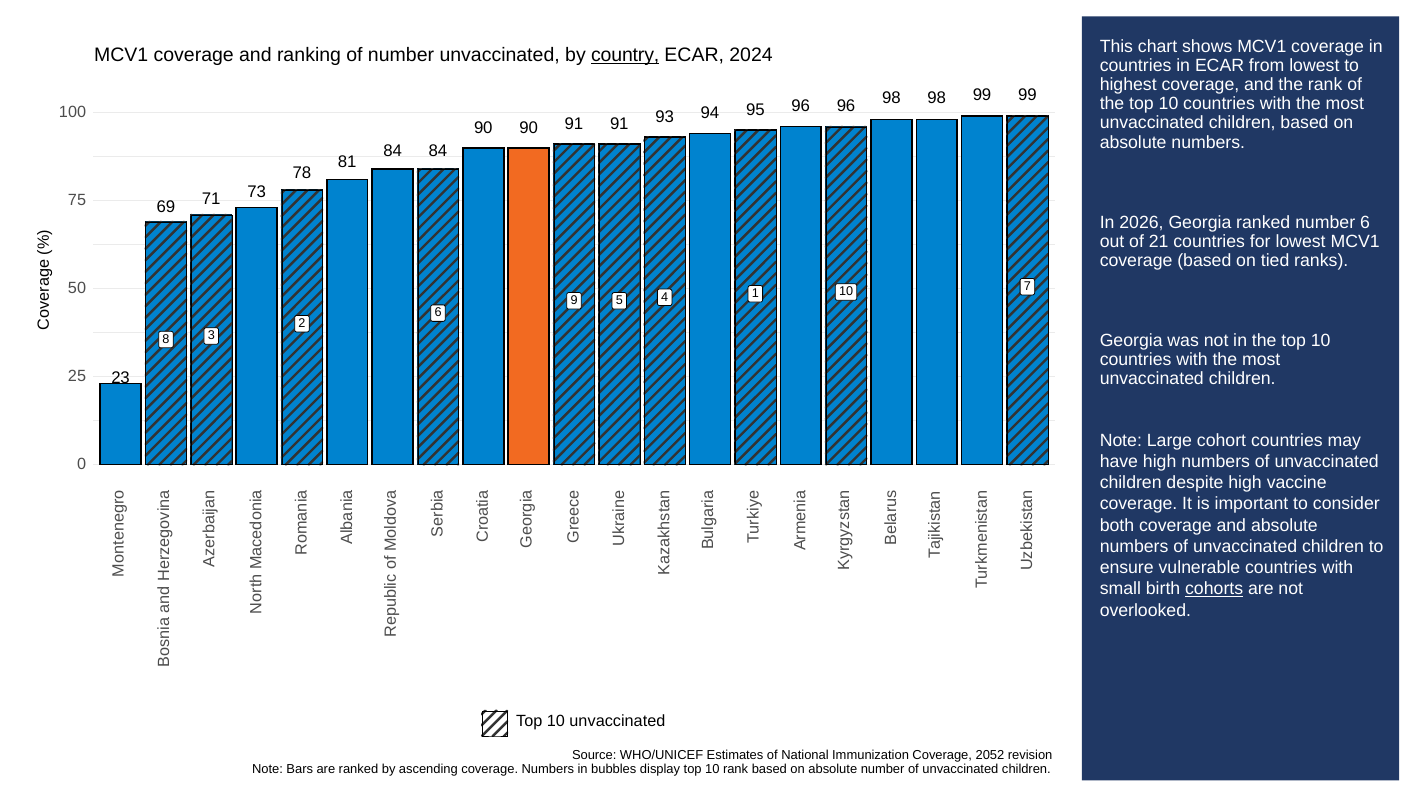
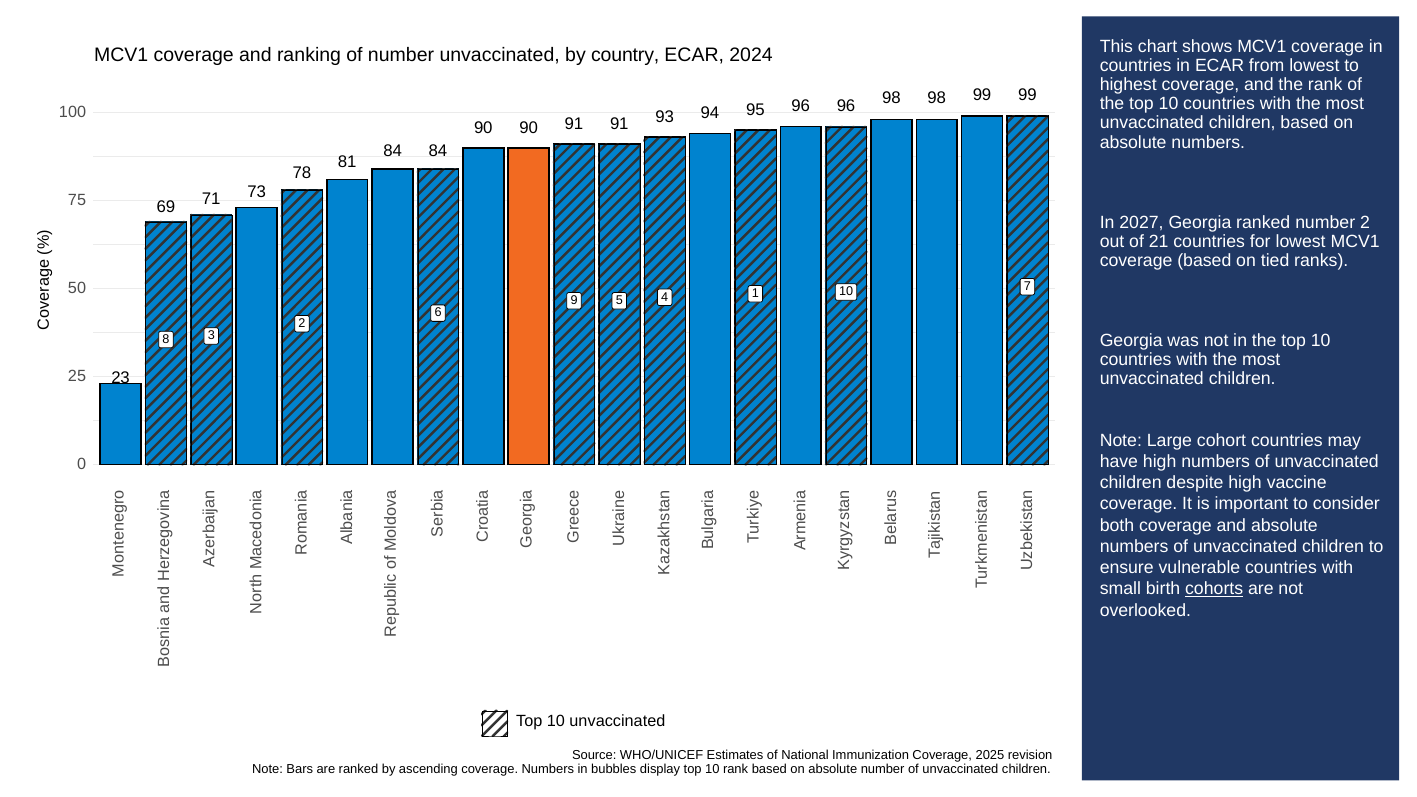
country underline: present -> none
2026: 2026 -> 2027
number 6: 6 -> 2
2052: 2052 -> 2025
